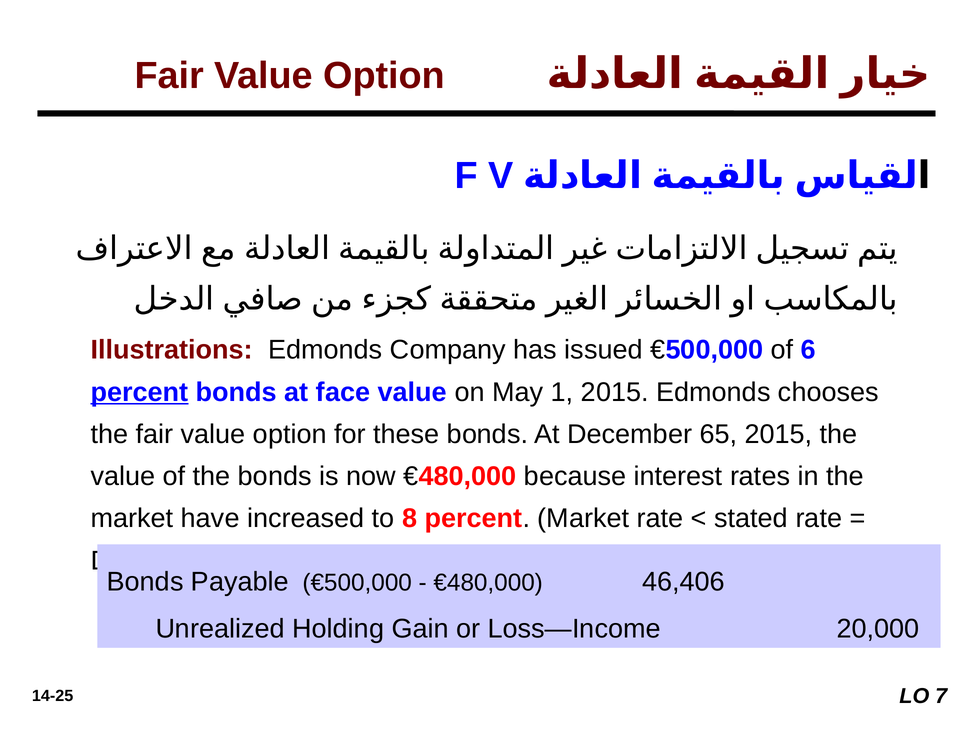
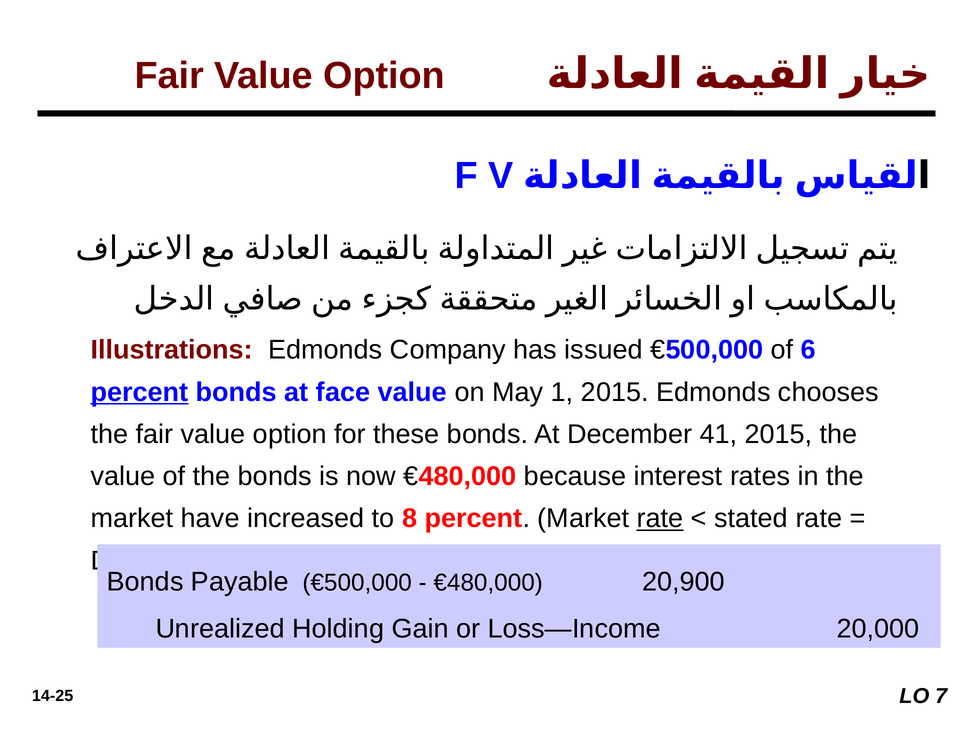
65: 65 -> 41
rate at (660, 519) underline: none -> present
46,406: 46,406 -> 20,900
